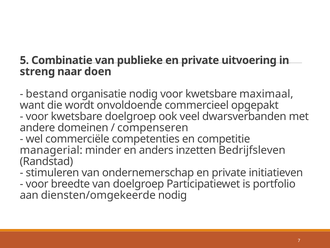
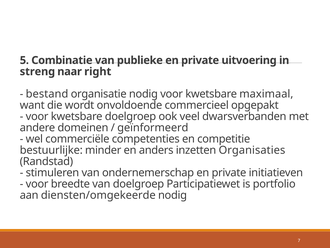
doen: doen -> right
compenseren: compenseren -> geïnformeerd
managerial: managerial -> bestuurlijke
Bedrijfsleven: Bedrijfsleven -> Organisaties
